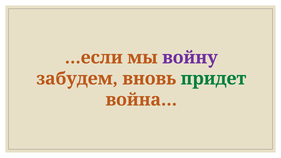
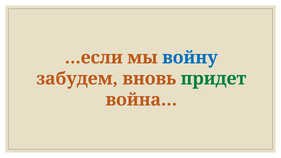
войну colour: purple -> blue
